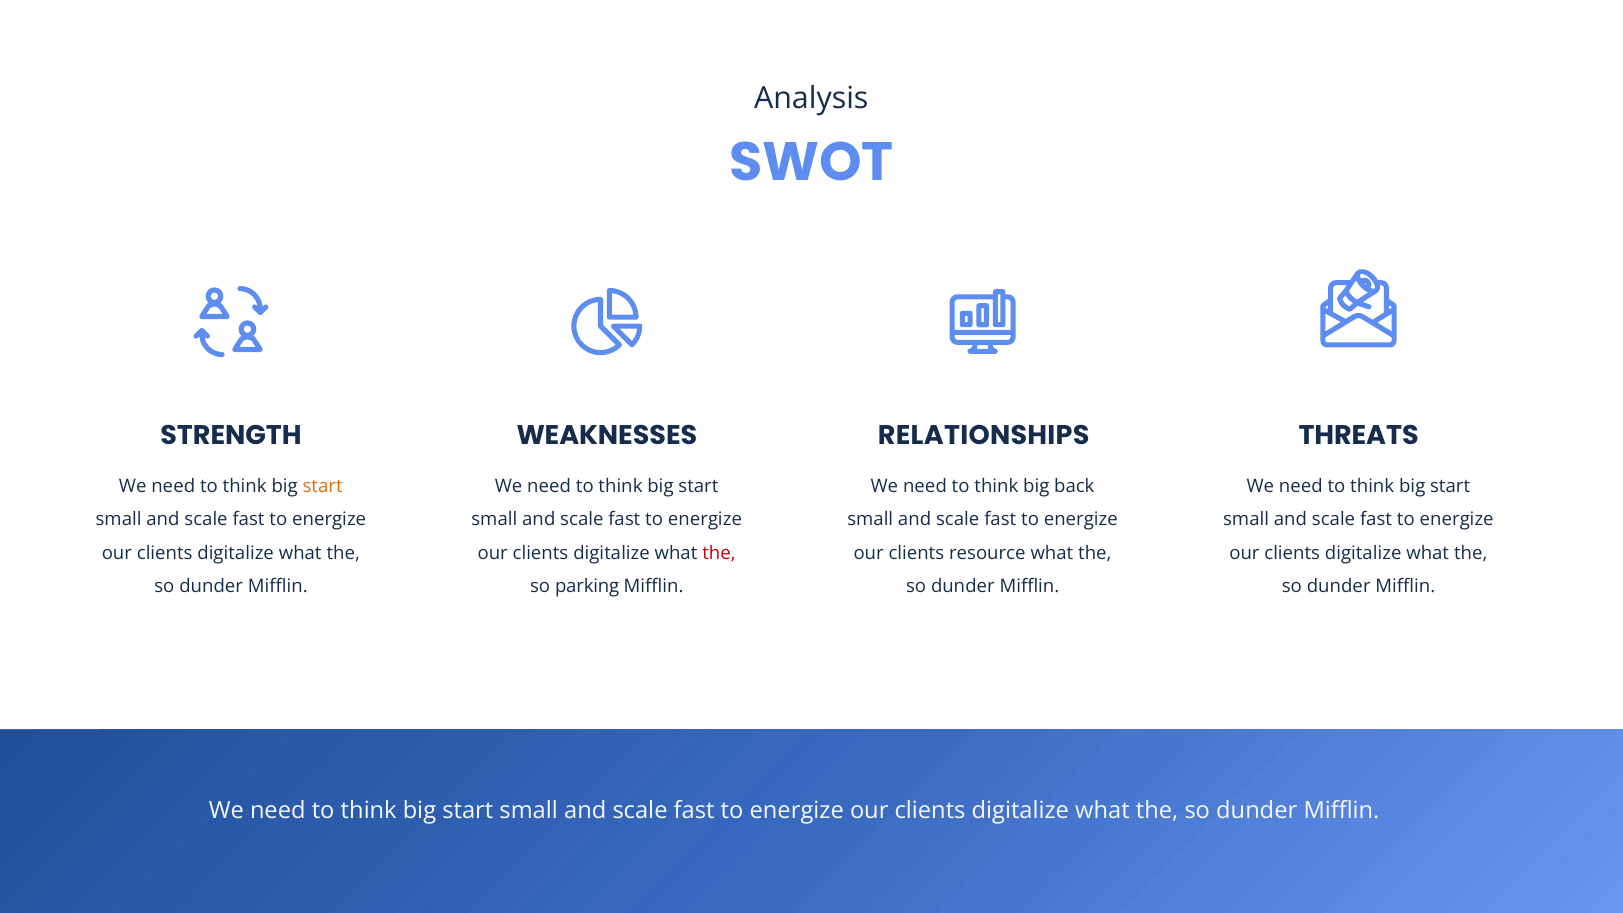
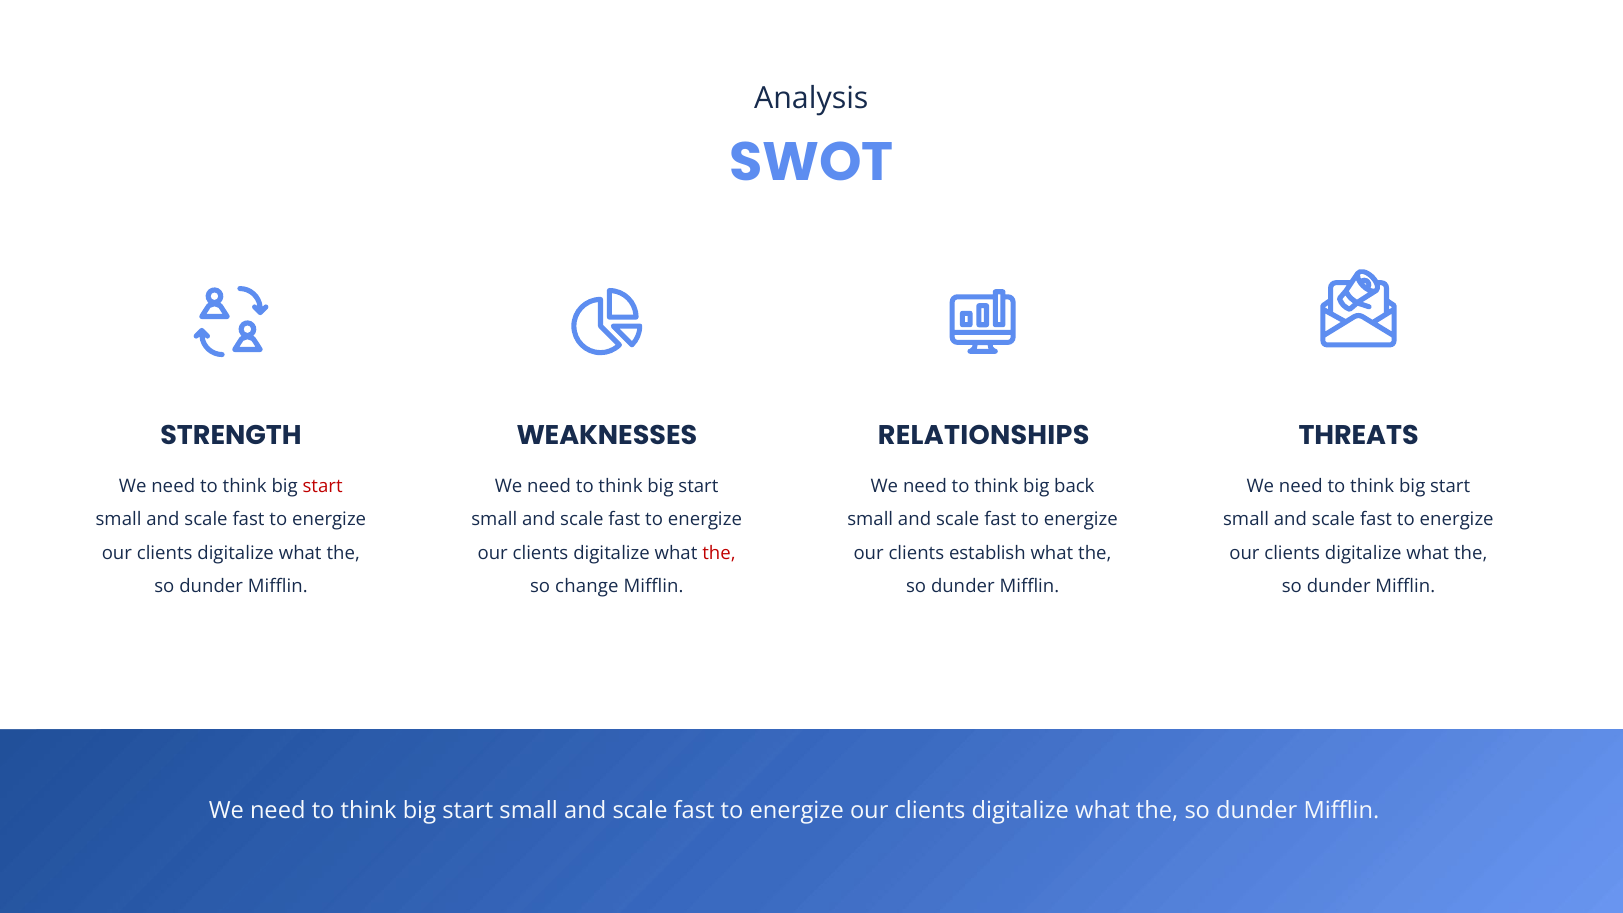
start at (323, 486) colour: orange -> red
resource: resource -> establish
parking: parking -> change
